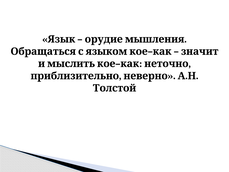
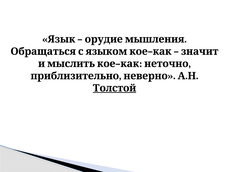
Толстой underline: none -> present
